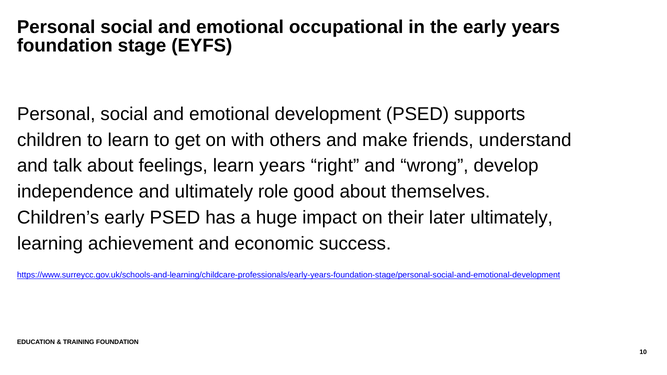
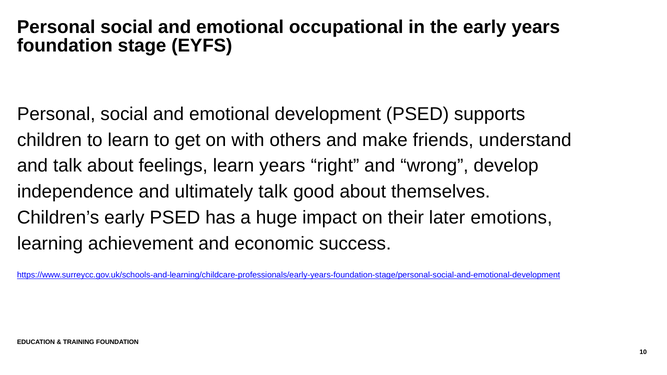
ultimately role: role -> talk
later ultimately: ultimately -> emotions
